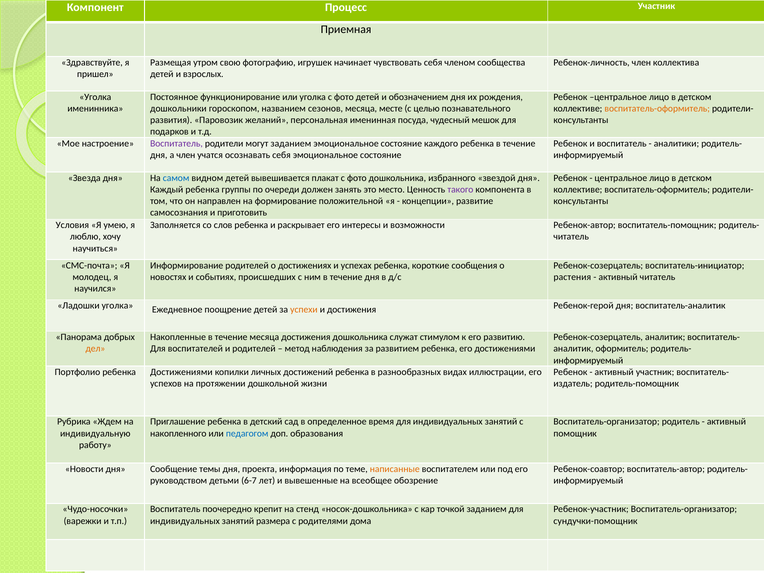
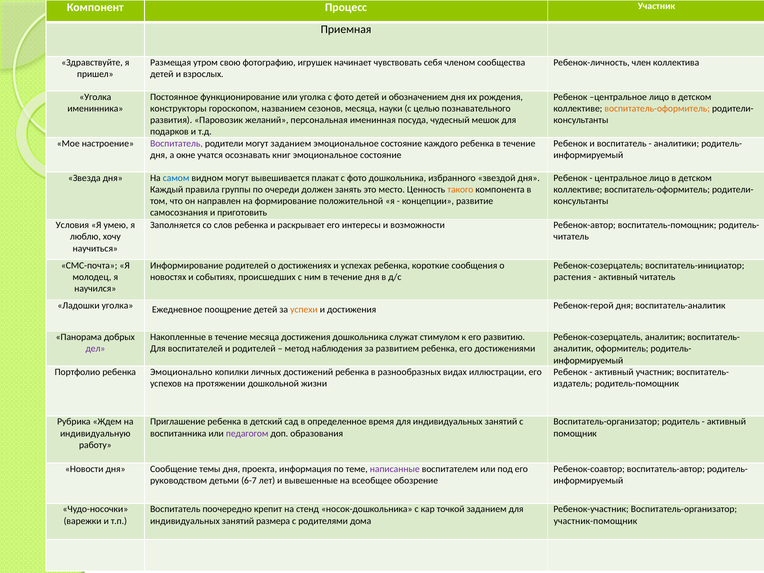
дошкольники: дошкольники -> конструкторы
месте: месте -> науки
а член: член -> окне
осознавать себя: себя -> книг
видном детей: детей -> могут
Каждый ребенка: ребенка -> правила
такого colour: purple -> orange
дел colour: orange -> purple
ребенка Достижениями: Достижениями -> Эмоционально
накопленного: накопленного -> воспитанника
педагогом colour: blue -> purple
написанные colour: orange -> purple
сундучки-помощник: сундучки-помощник -> участник-помощник
